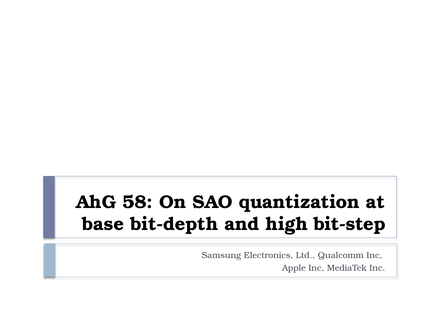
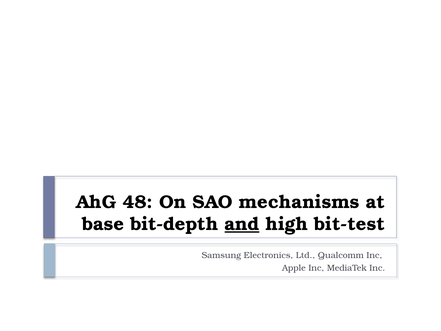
58: 58 -> 48
quantization: quantization -> mechanisms
and underline: none -> present
bit-step: bit-step -> bit-test
